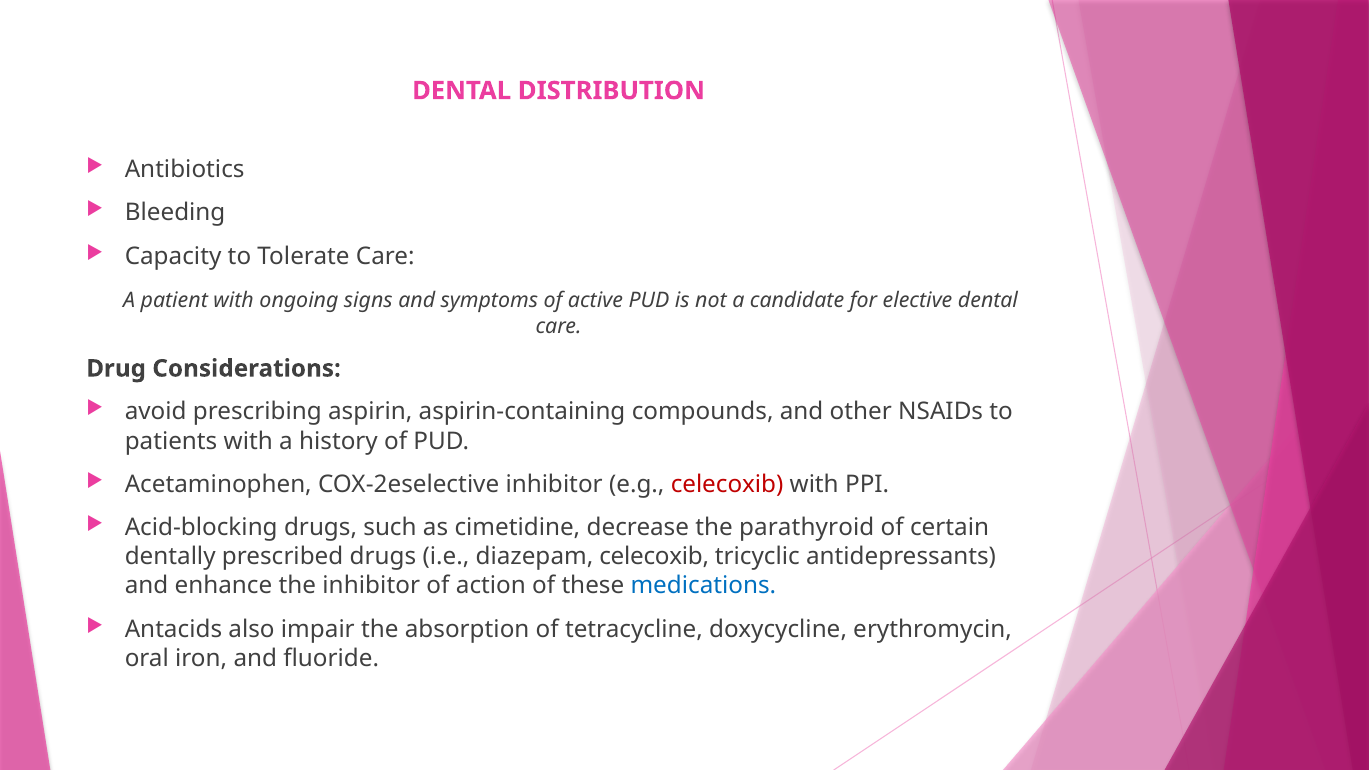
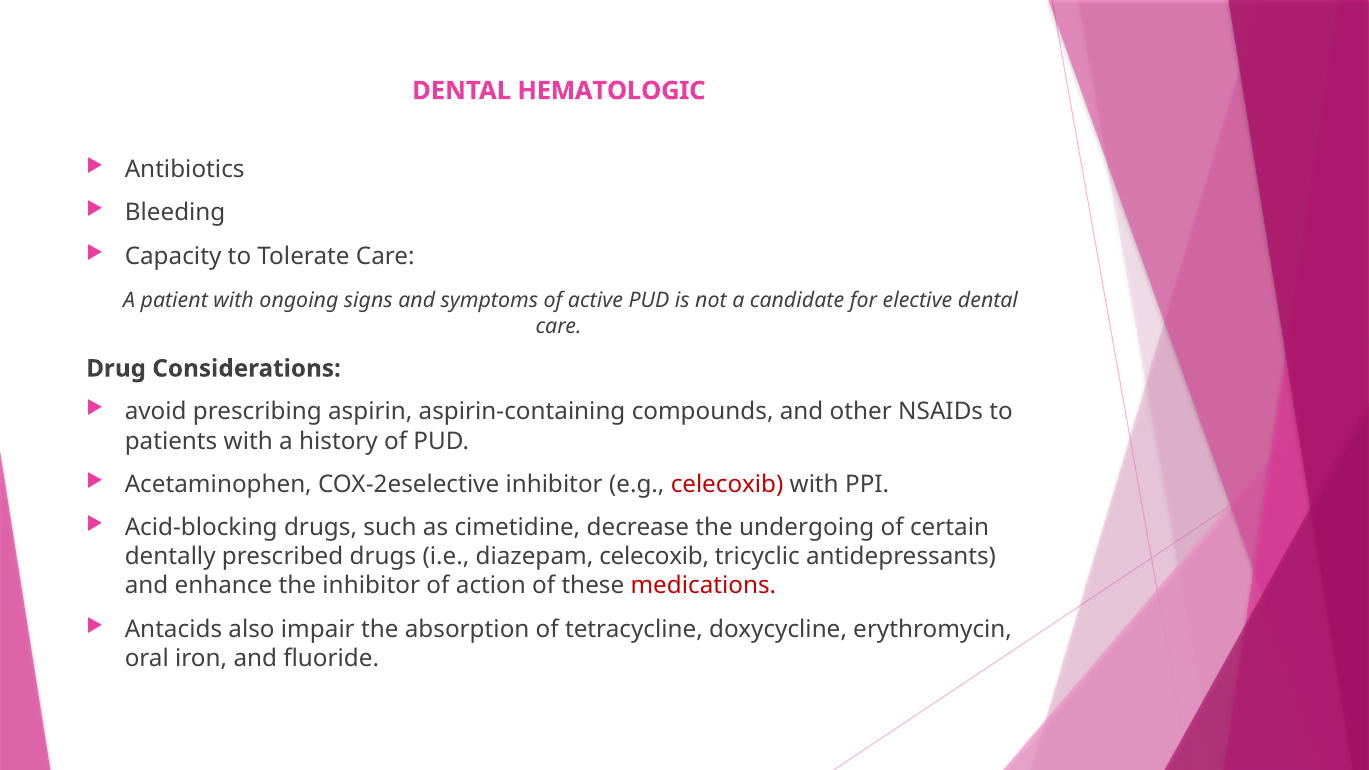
DISTRIBUTION: DISTRIBUTION -> HEMATOLOGIC
parathyroid: parathyroid -> undergoing
medications colour: blue -> red
